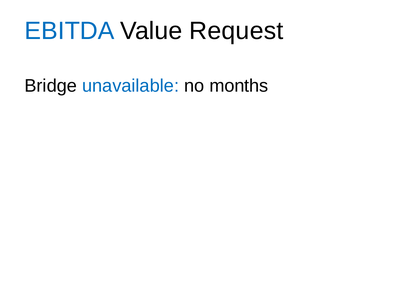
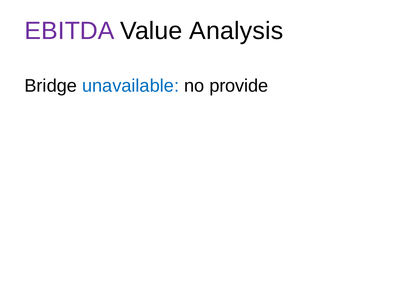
EBITDA colour: blue -> purple
Request: Request -> Analysis
months: months -> provide
